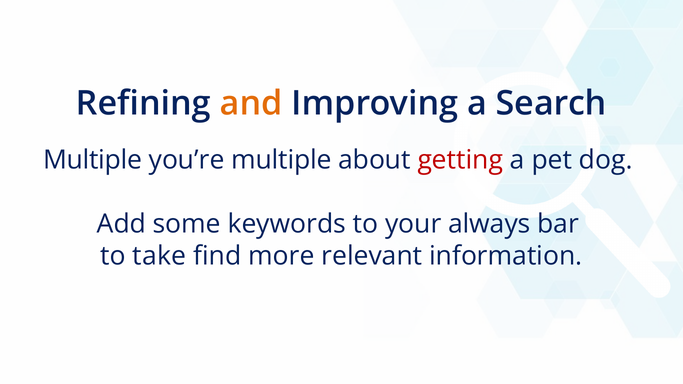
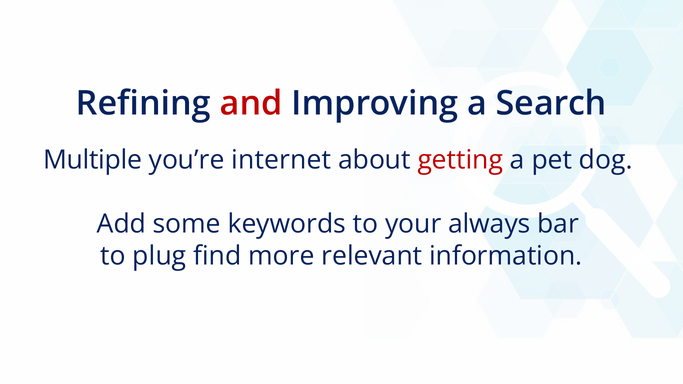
and colour: orange -> red
you’re multiple: multiple -> internet
take: take -> plug
